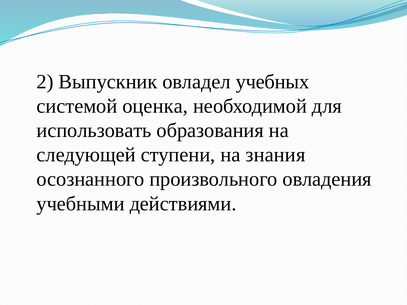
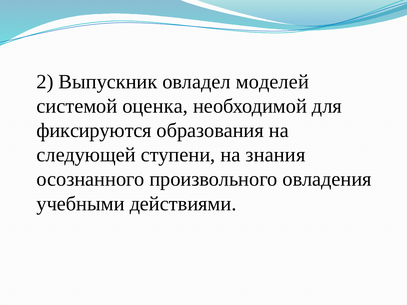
учебных: учебных -> моделей
использовать: использовать -> фиксируются
